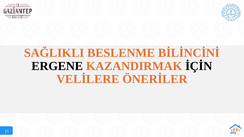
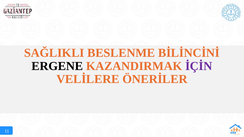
İÇİN colour: black -> purple
